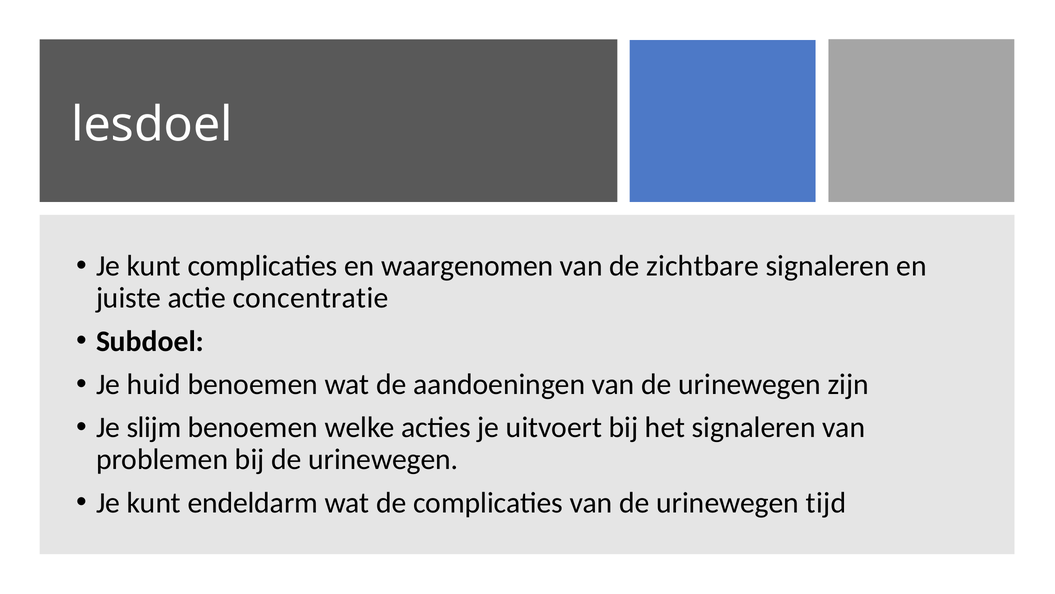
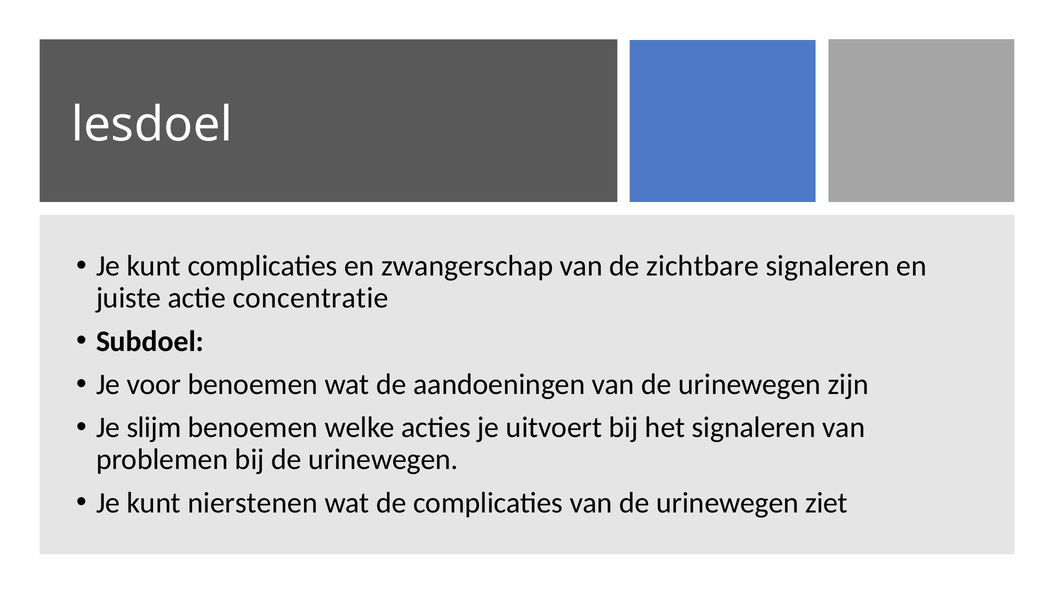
waargenomen: waargenomen -> zwangerschap
huid: huid -> voor
endeldarm: endeldarm -> nierstenen
tijd: tijd -> ziet
